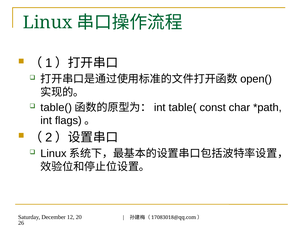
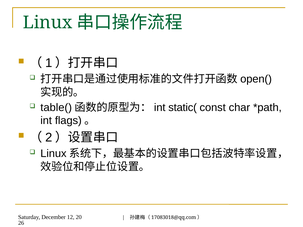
int table(: table( -> static(
